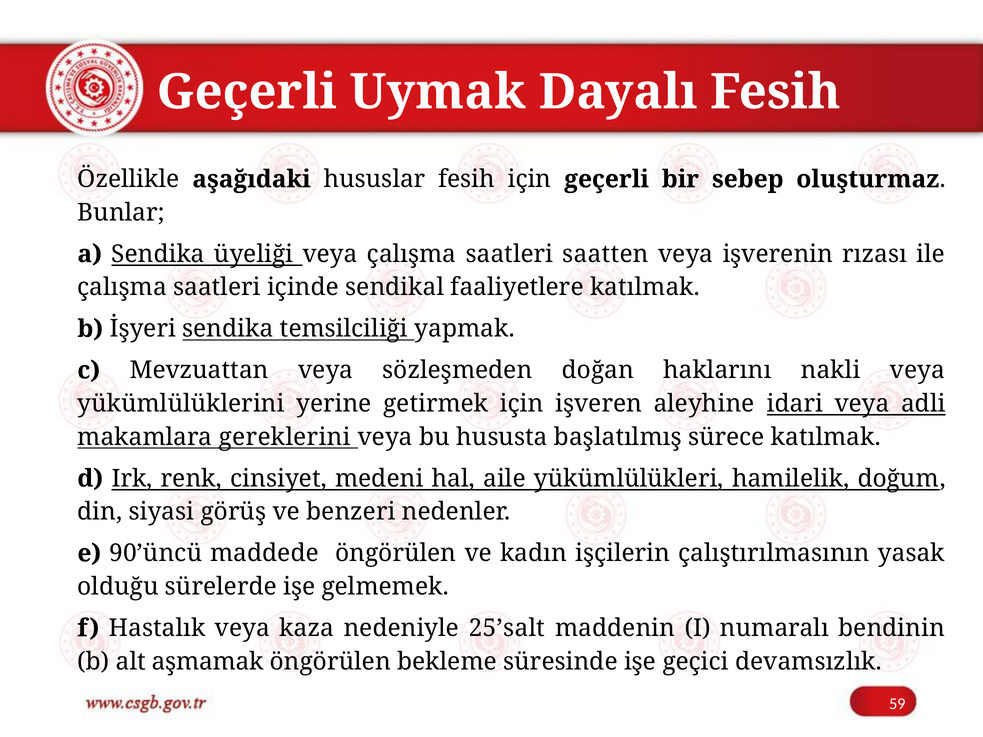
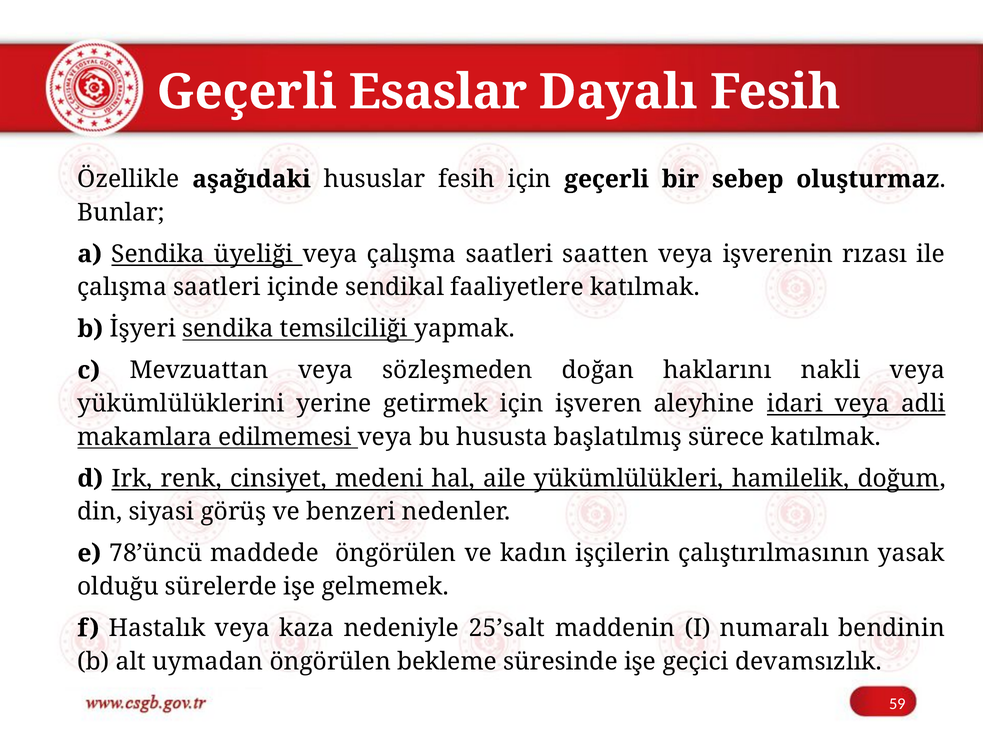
Uymak: Uymak -> Esaslar
gereklerini: gereklerini -> edilmemesi
90’üncü: 90’üncü -> 78’üncü
aşmamak: aşmamak -> uymadan
